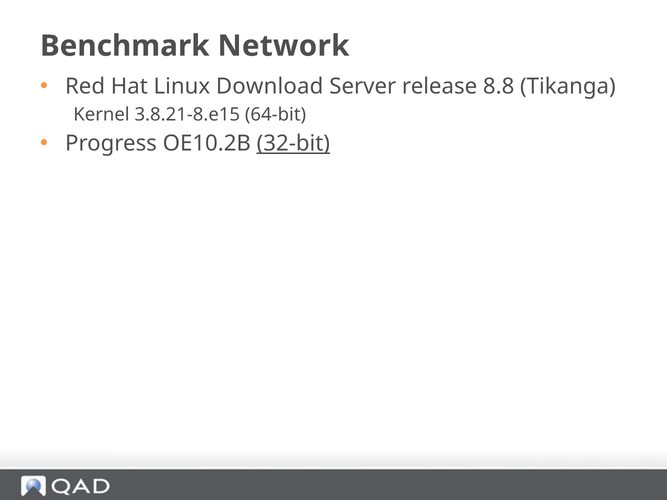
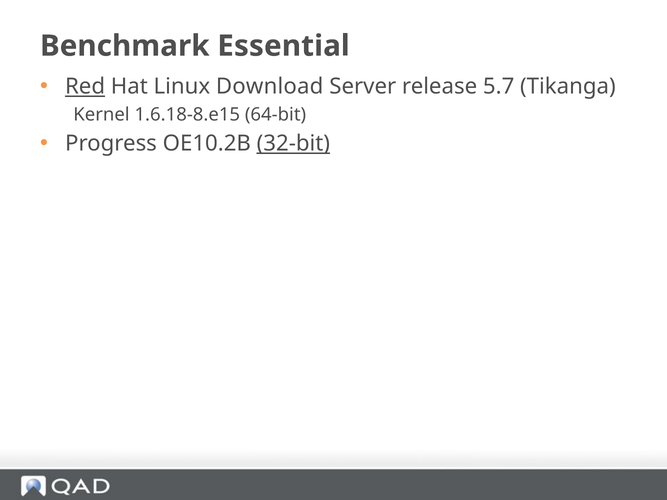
Network: Network -> Essential
Red underline: none -> present
8.8: 8.8 -> 5.7
3.8.21-8.e15: 3.8.21-8.e15 -> 1.6.18-8.e15
